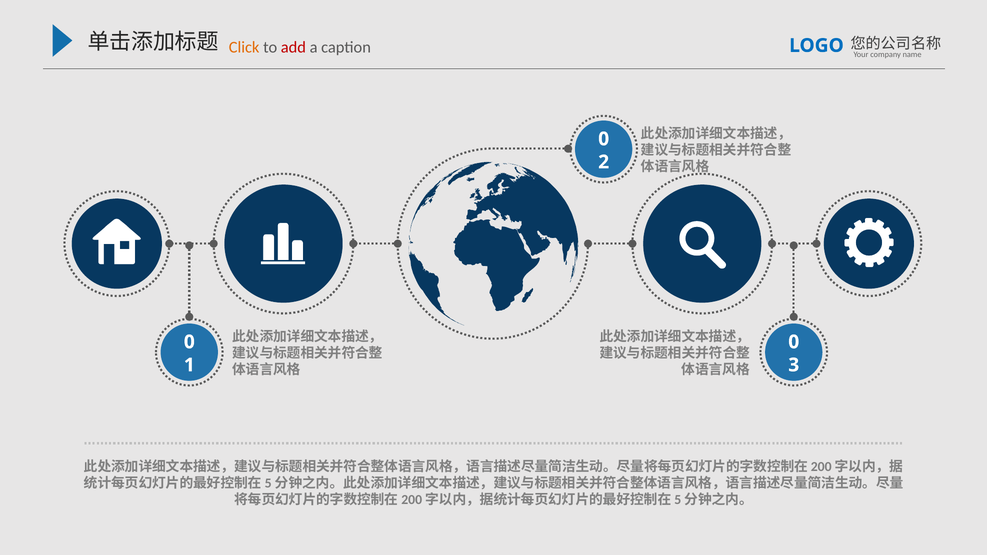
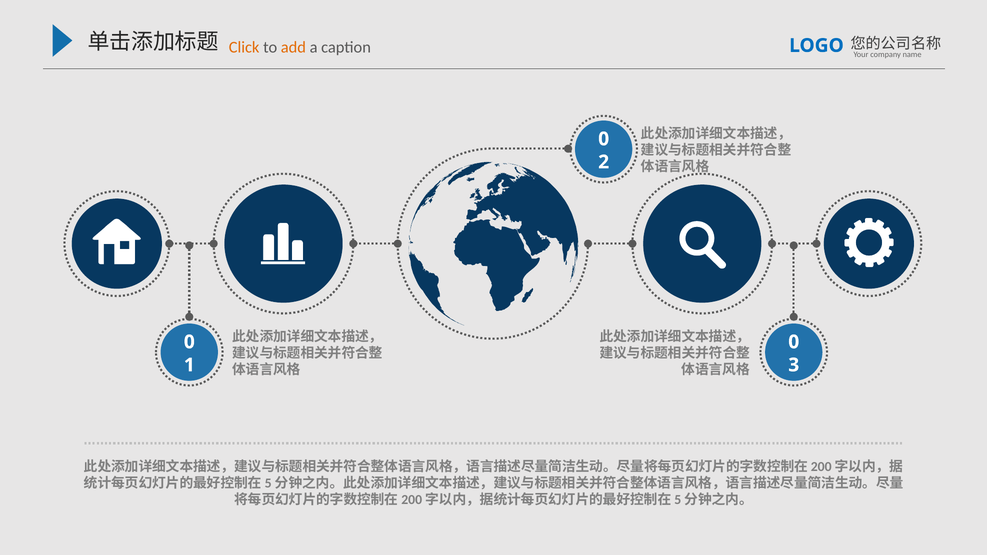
add colour: red -> orange
